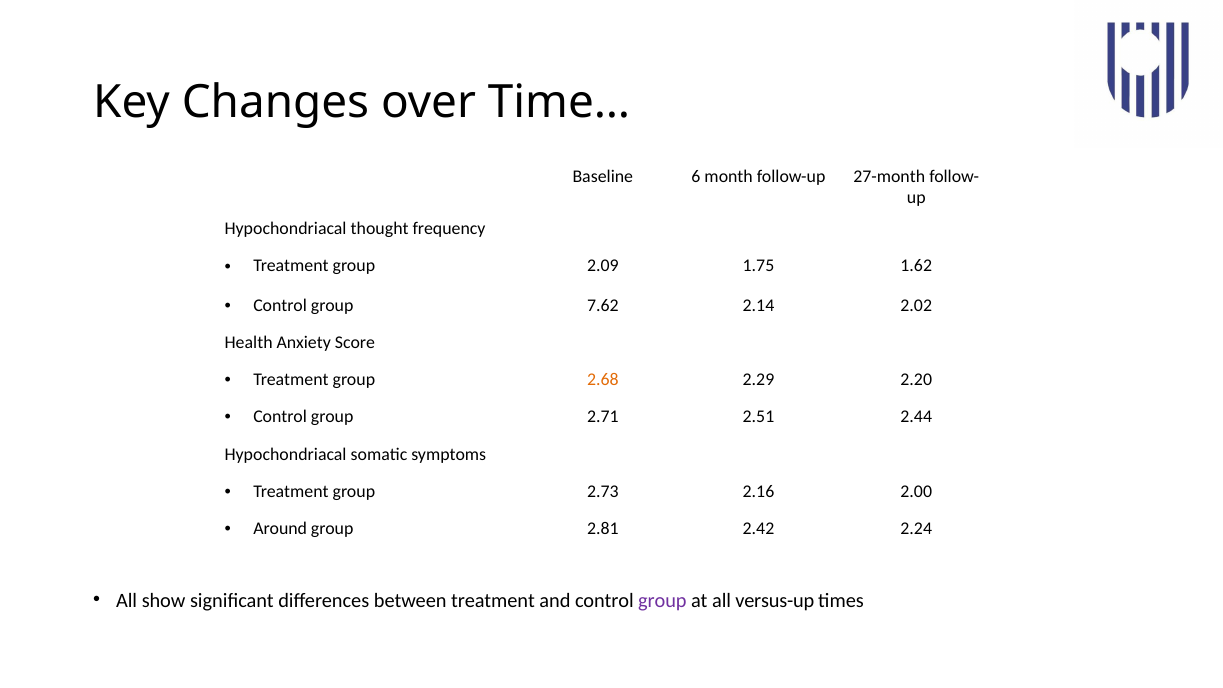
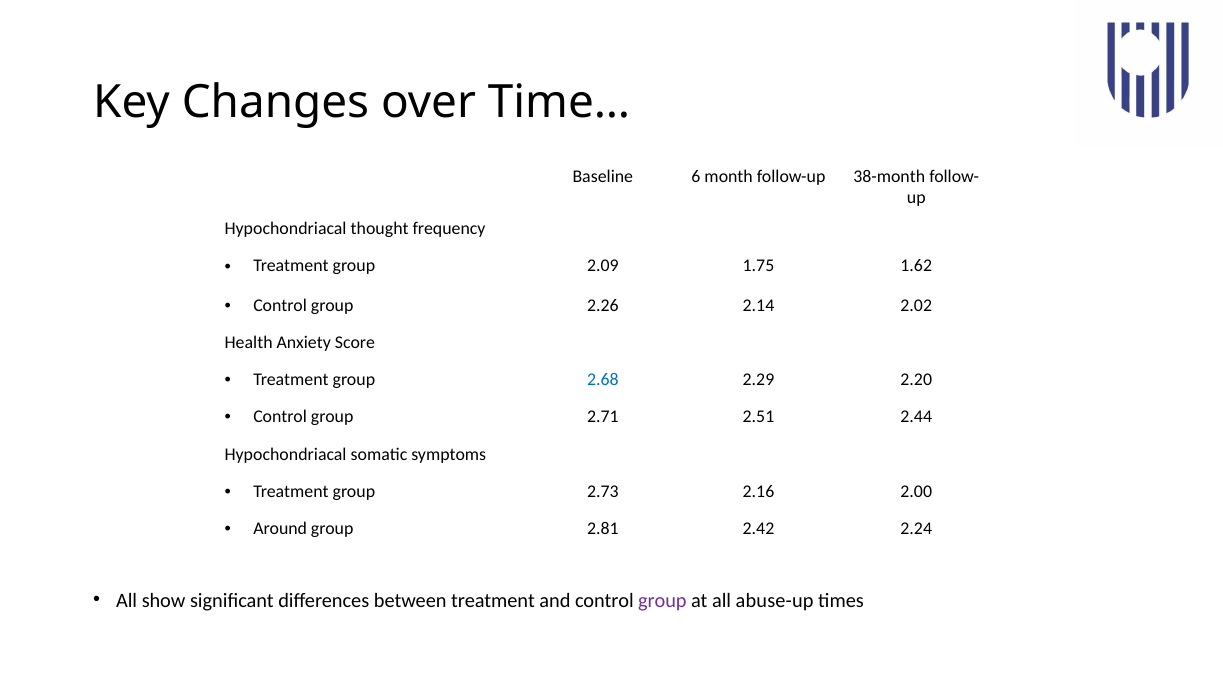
27-month: 27-month -> 38-month
7.62: 7.62 -> 2.26
2.68 colour: orange -> blue
versus-up: versus-up -> abuse-up
